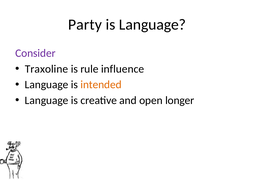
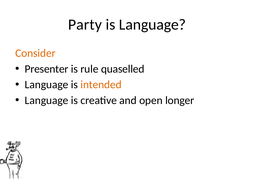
Consider colour: purple -> orange
Traxoline: Traxoline -> Presenter
influence: influence -> quaselled
